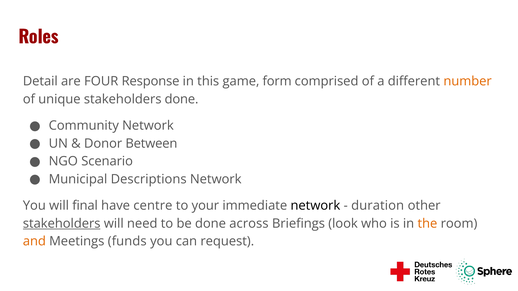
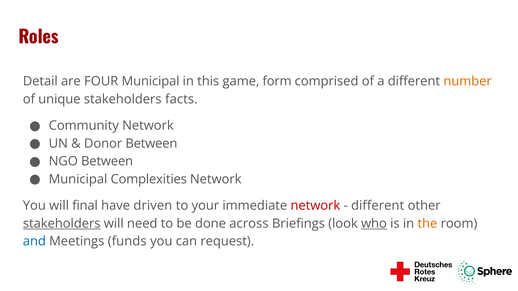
FOUR Response: Response -> Municipal
stakeholders done: done -> facts
NGO Scenario: Scenario -> Between
Descriptions: Descriptions -> Complexities
centre: centre -> driven
network at (315, 206) colour: black -> red
duration at (378, 206): duration -> different
who underline: none -> present
and colour: orange -> blue
